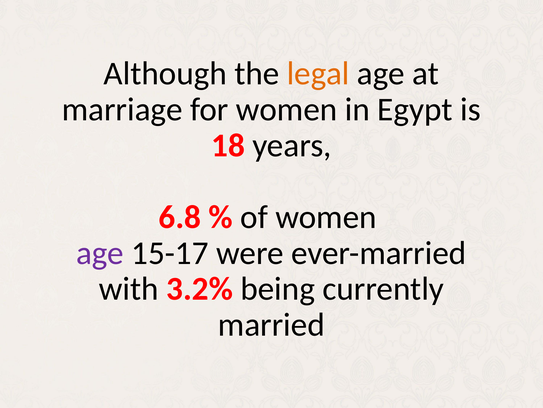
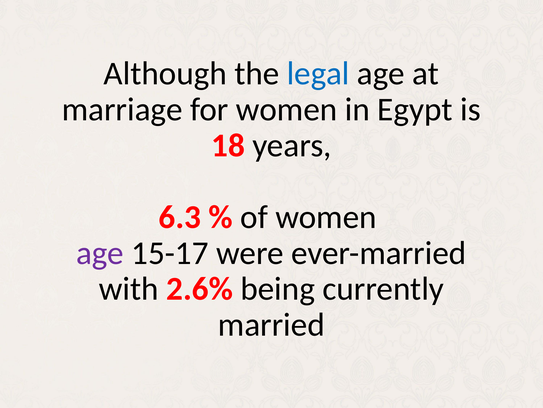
legal colour: orange -> blue
6.8: 6.8 -> 6.3
3.2%: 3.2% -> 2.6%
